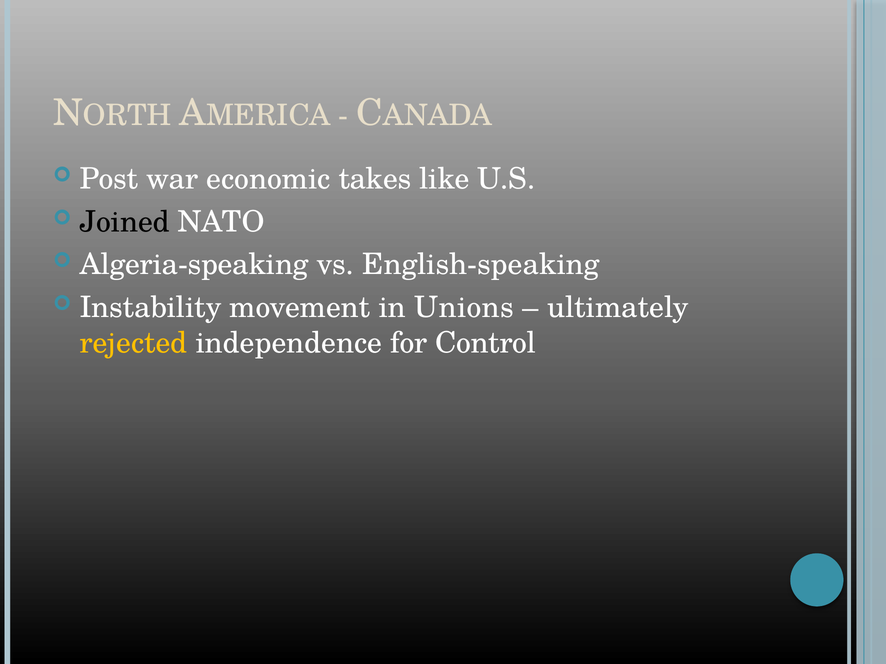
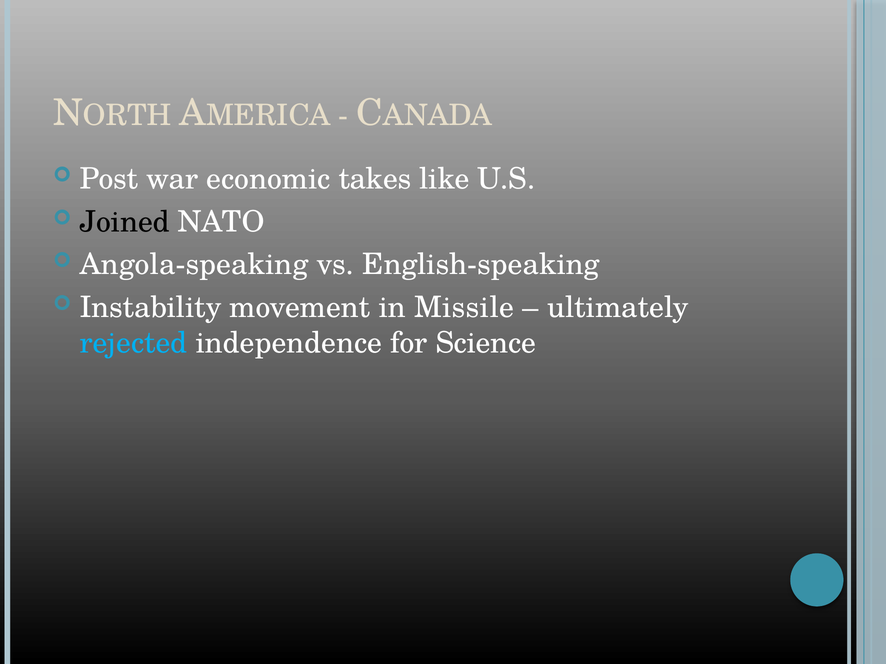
Algeria-speaking: Algeria-speaking -> Angola-speaking
Unions: Unions -> Missile
rejected colour: yellow -> light blue
Control: Control -> Science
